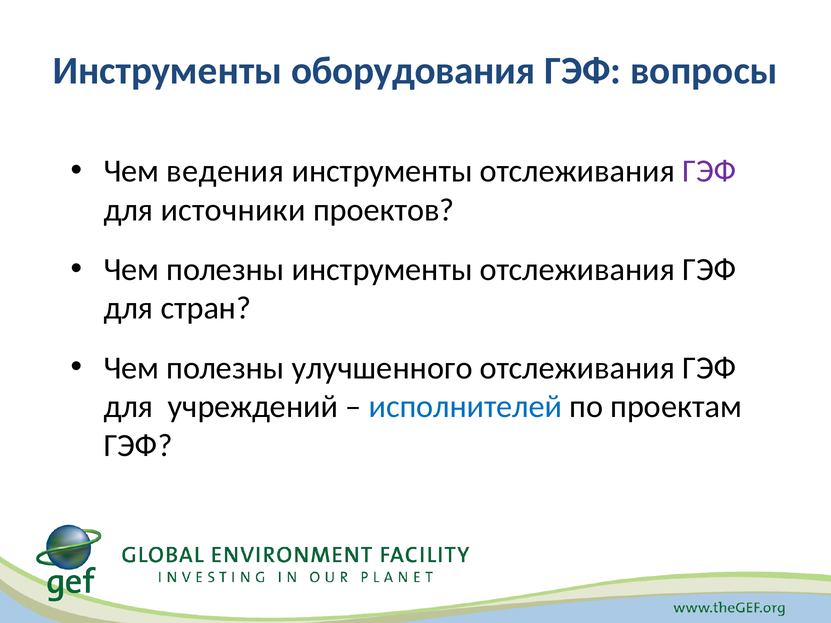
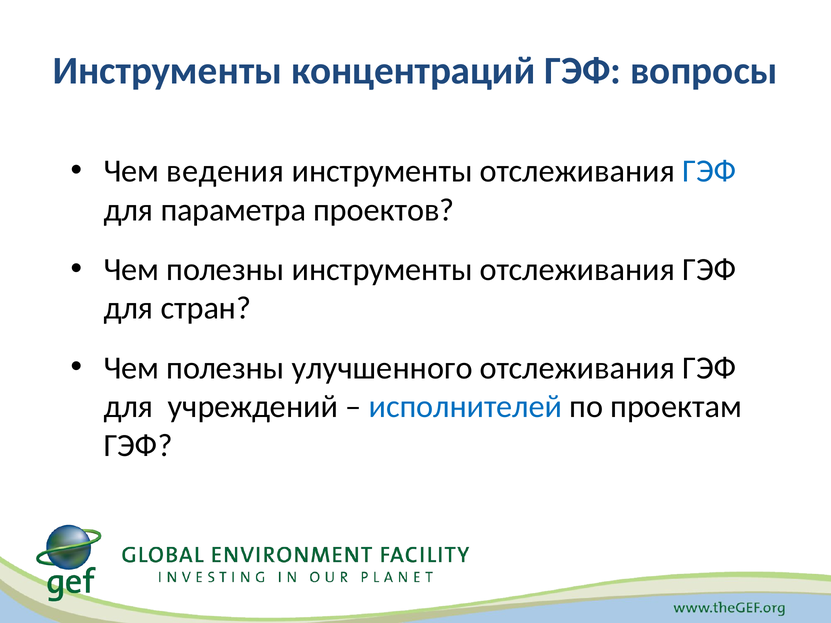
оборудования: оборудования -> концентраций
ГЭФ at (709, 171) colour: purple -> blue
источники: источники -> параметра
